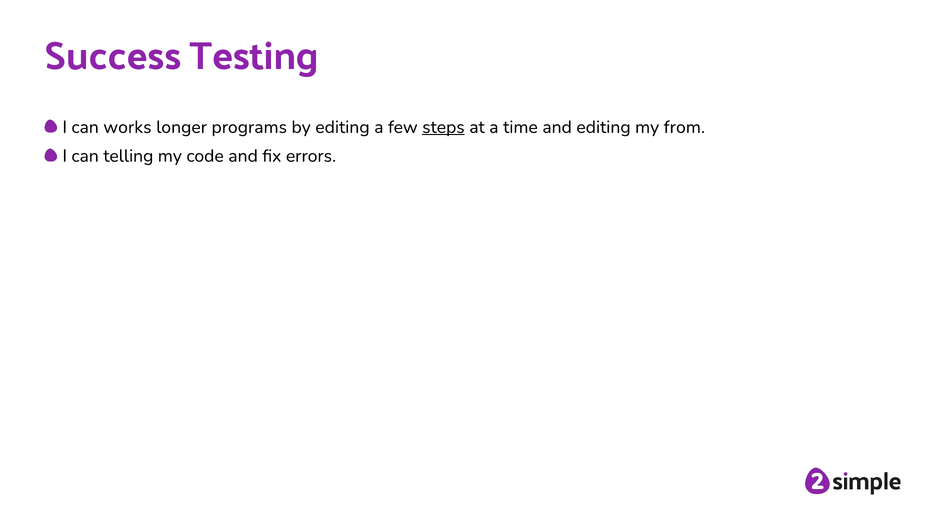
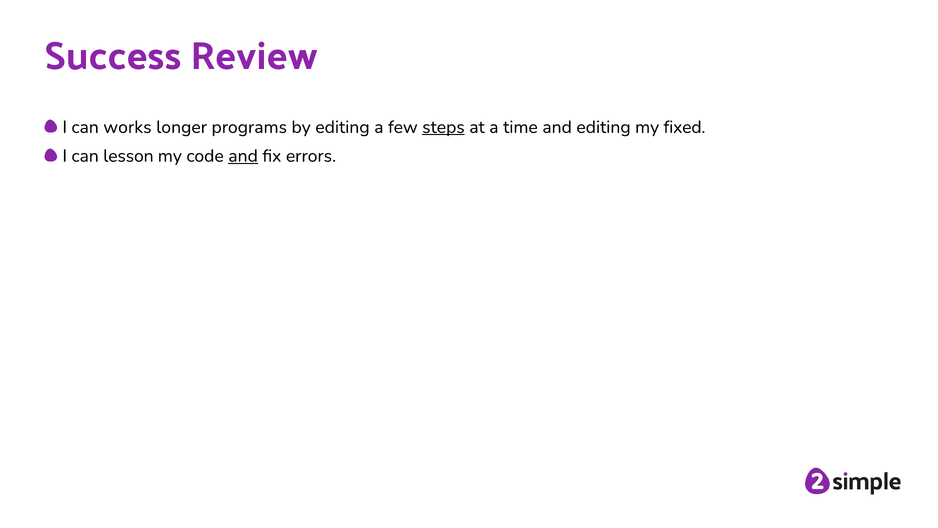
Testing: Testing -> Review
from: from -> fixed
telling: telling -> lesson
and at (243, 156) underline: none -> present
